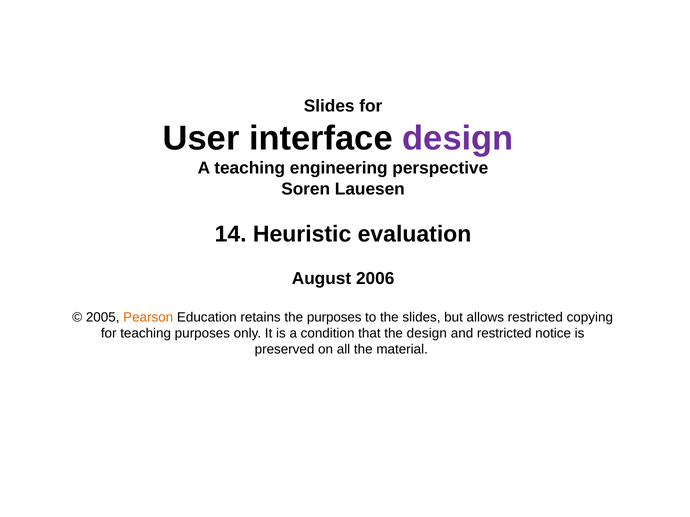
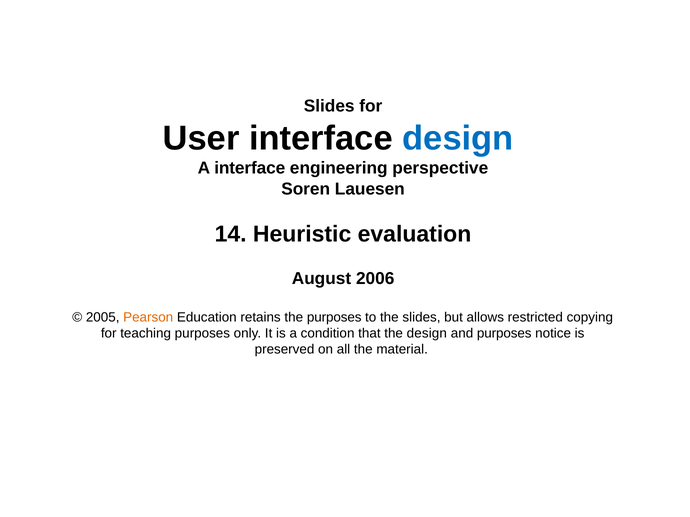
design at (458, 139) colour: purple -> blue
A teaching: teaching -> interface
and restricted: restricted -> purposes
